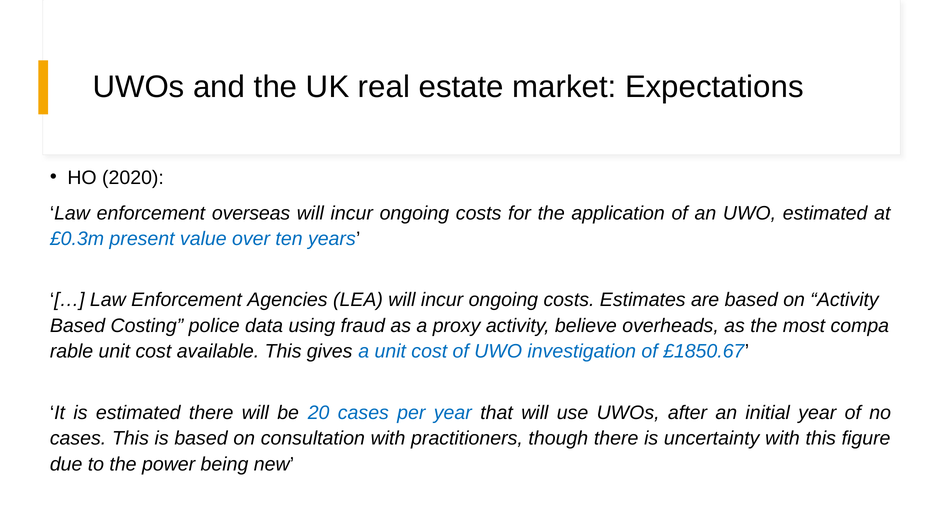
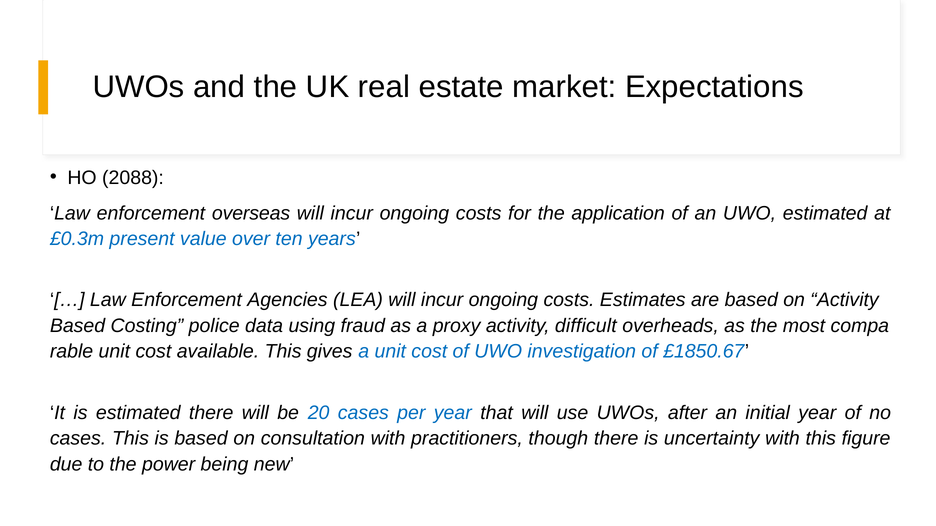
2020: 2020 -> 2088
believe: believe -> difficult
